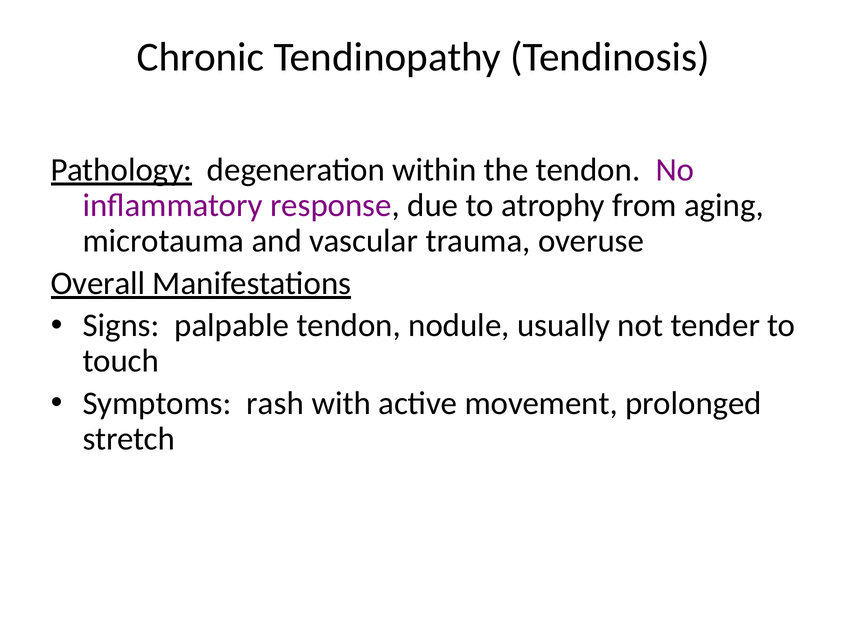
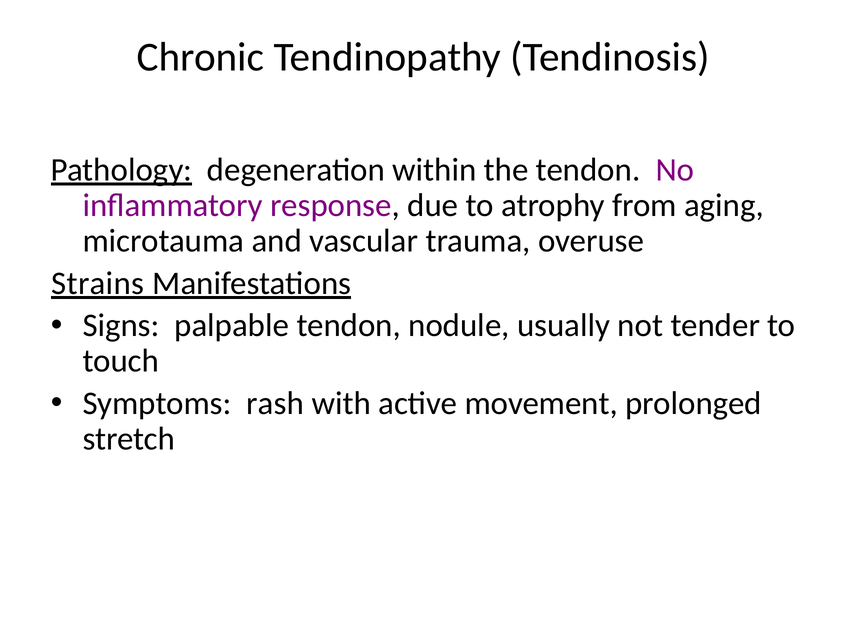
Overall: Overall -> Strains
